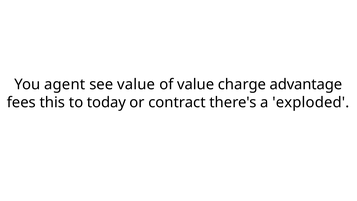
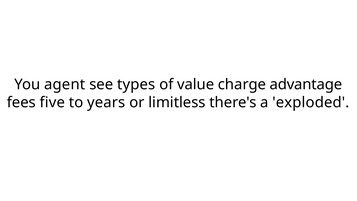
see value: value -> types
this: this -> five
today: today -> years
contract: contract -> limitless
